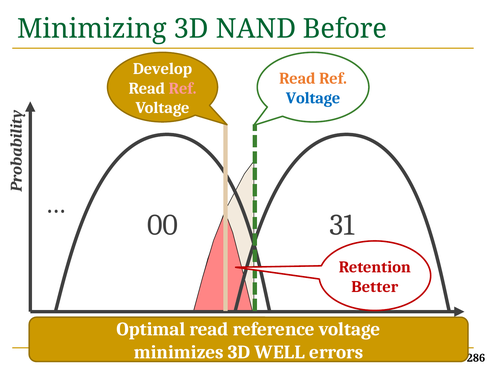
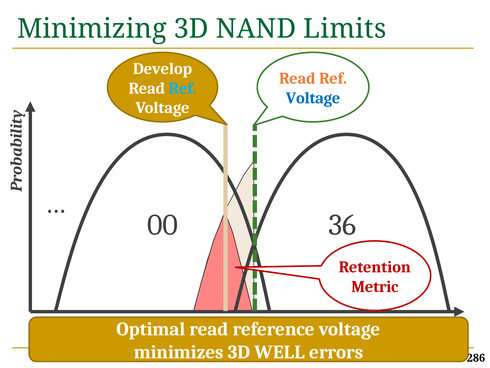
Before: Before -> Limits
Ref at (183, 88) colour: pink -> light blue
31: 31 -> 36
Better: Better -> Metric
